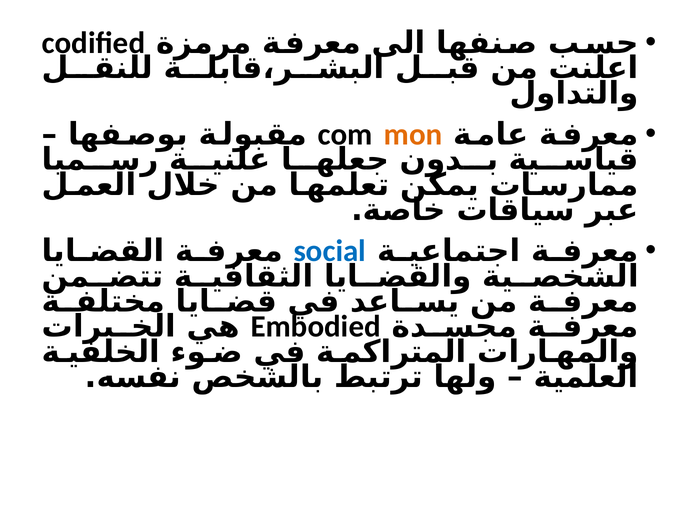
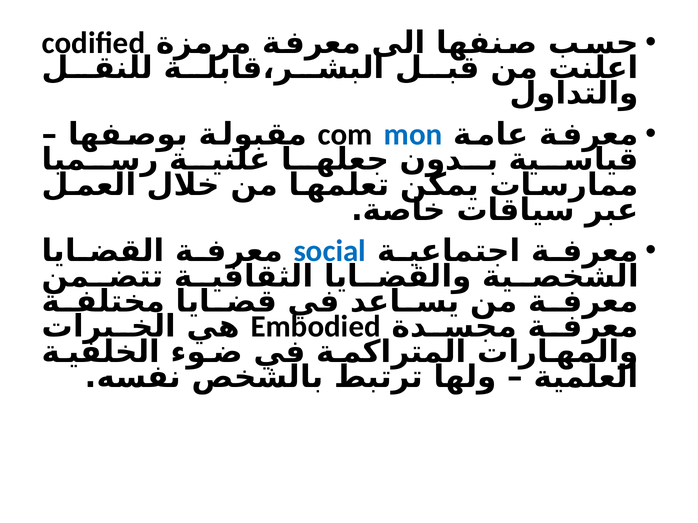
mon colour: orange -> blue
